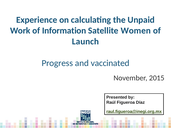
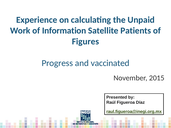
Women: Women -> Patients
Launch: Launch -> Figures
